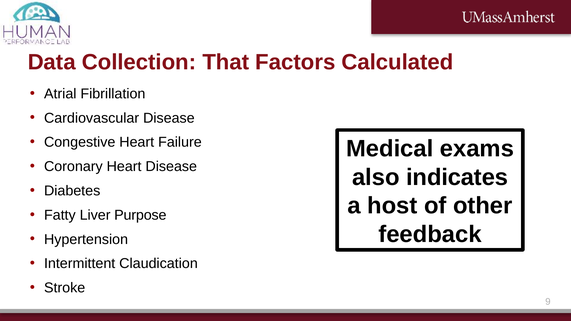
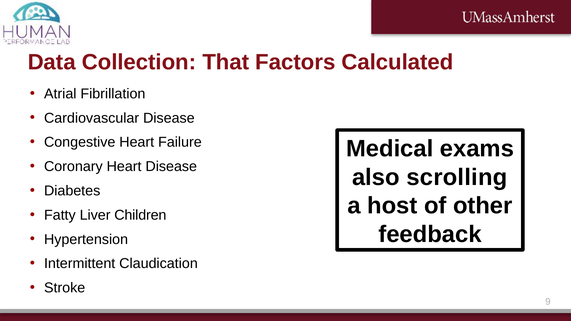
indicates: indicates -> scrolling
Purpose: Purpose -> Children
